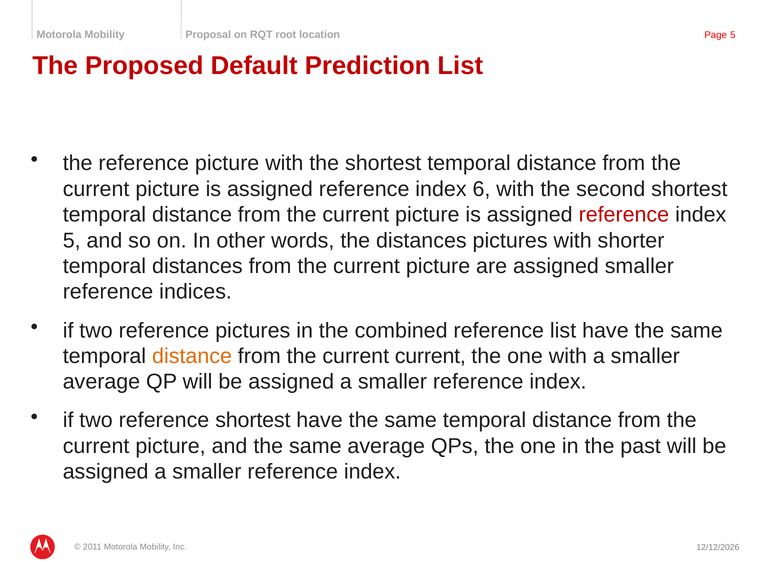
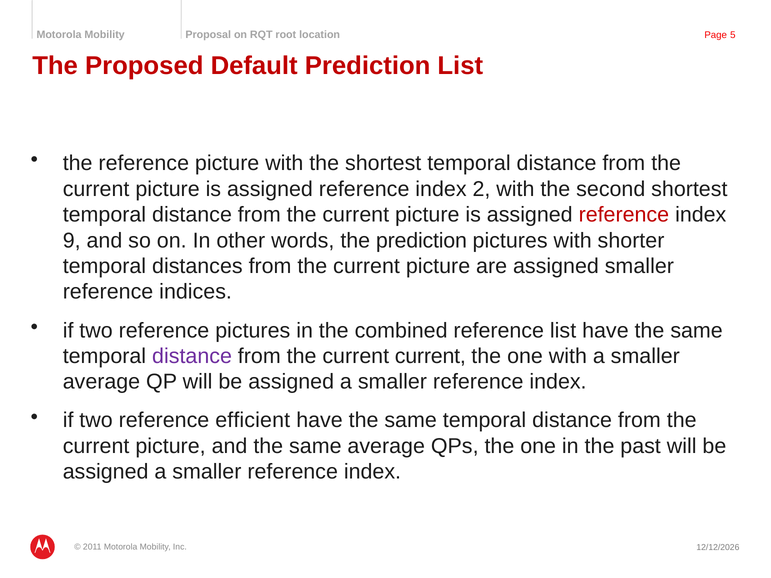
6: 6 -> 2
5 at (72, 241): 5 -> 9
the distances: distances -> prediction
distance at (192, 356) colour: orange -> purple
reference shortest: shortest -> efficient
